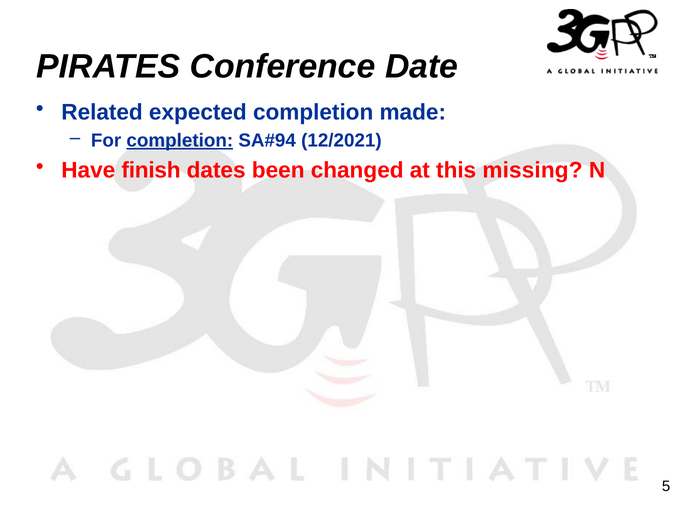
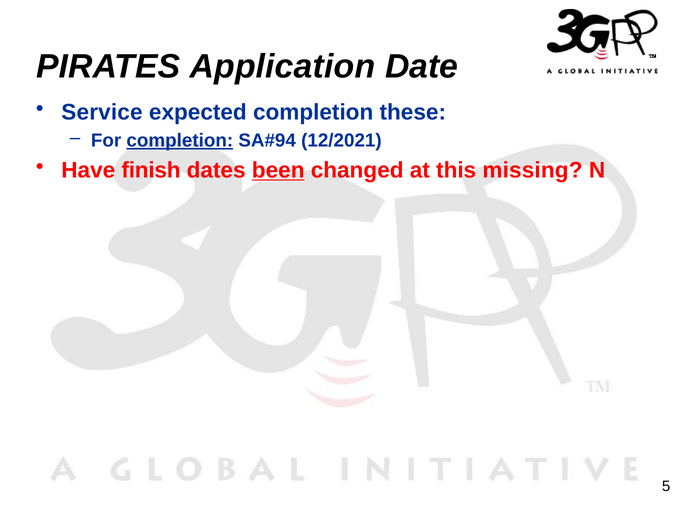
Conference: Conference -> Application
Related: Related -> Service
made: made -> these
been underline: none -> present
